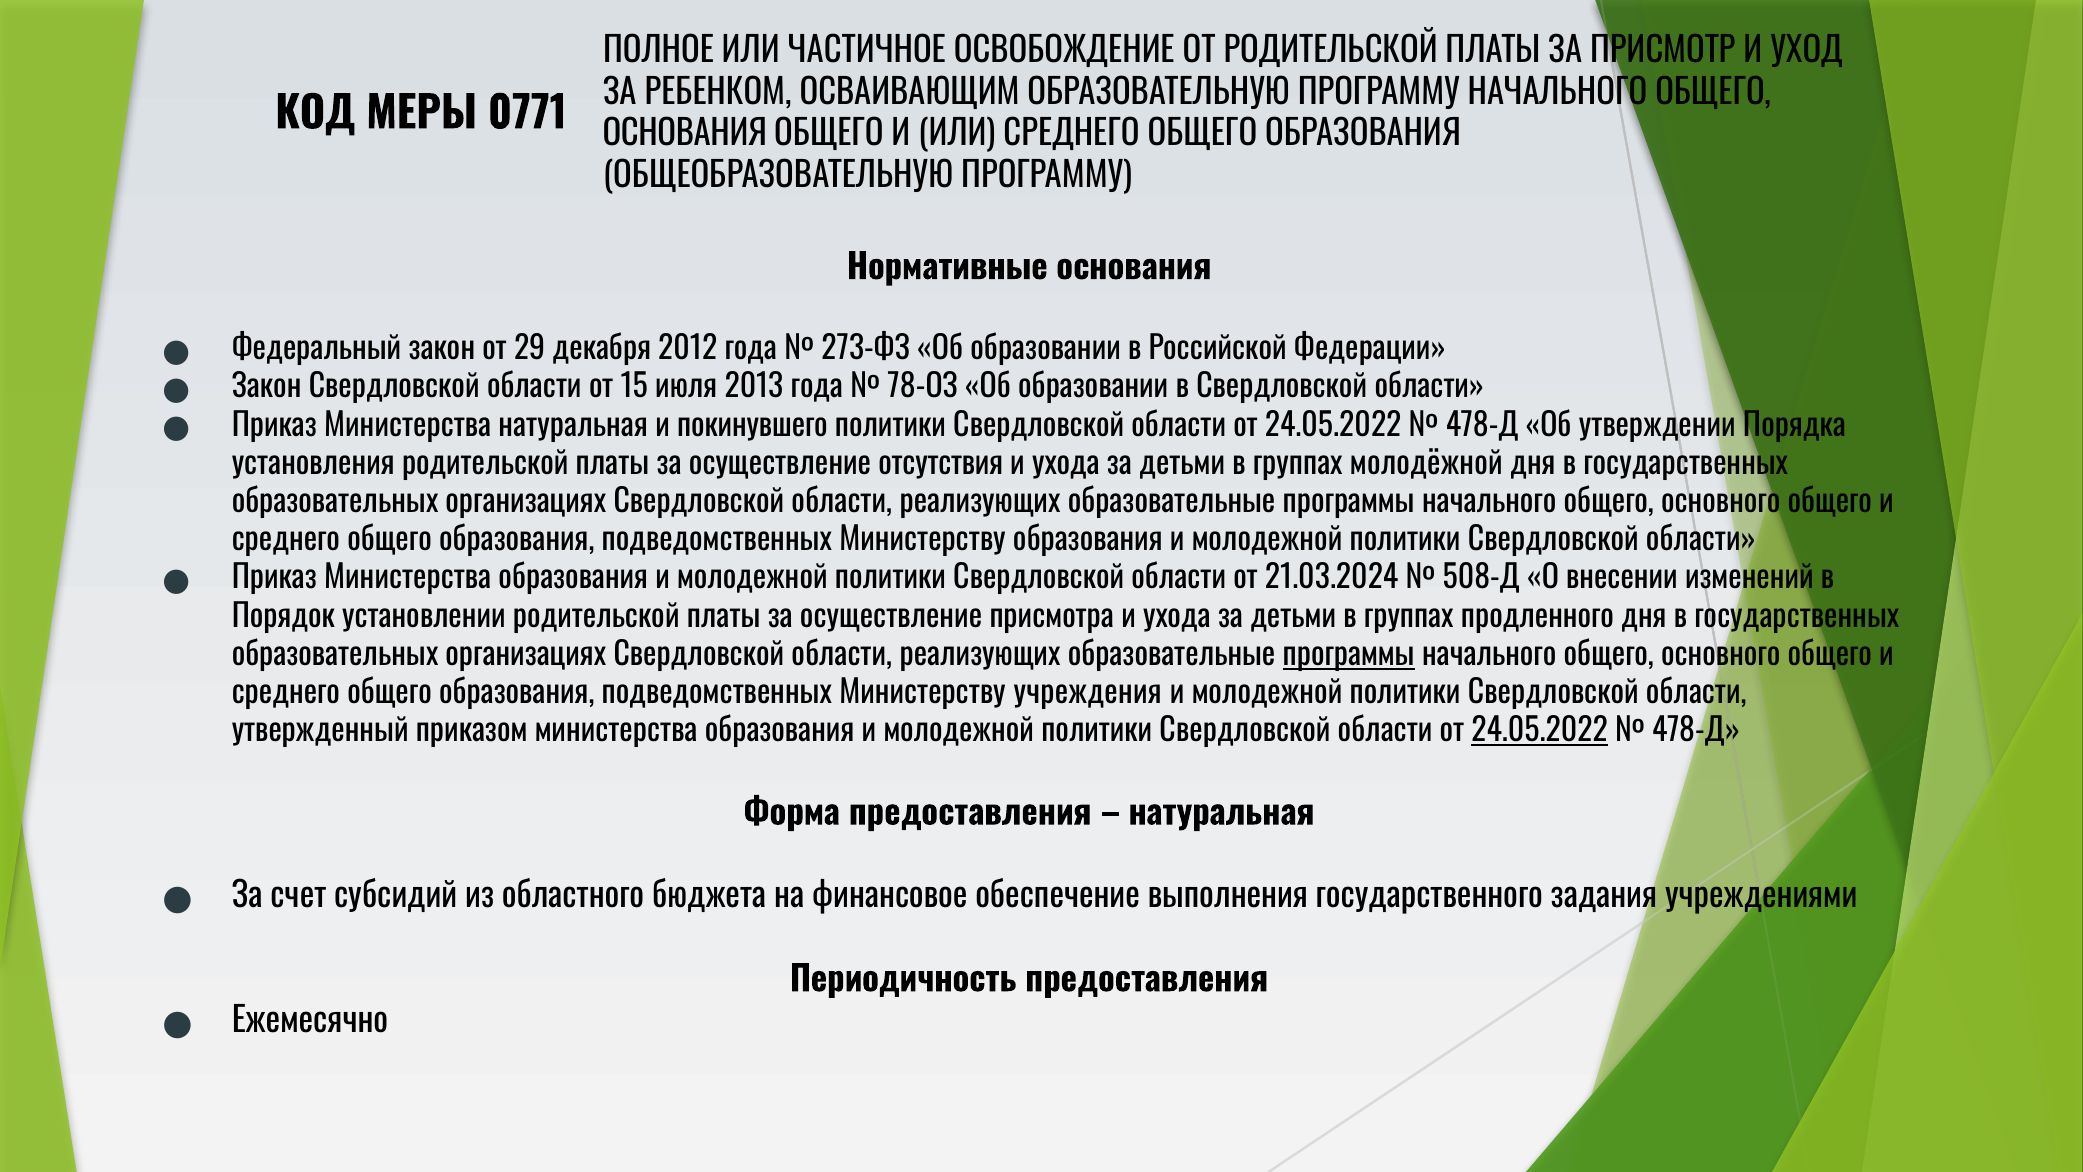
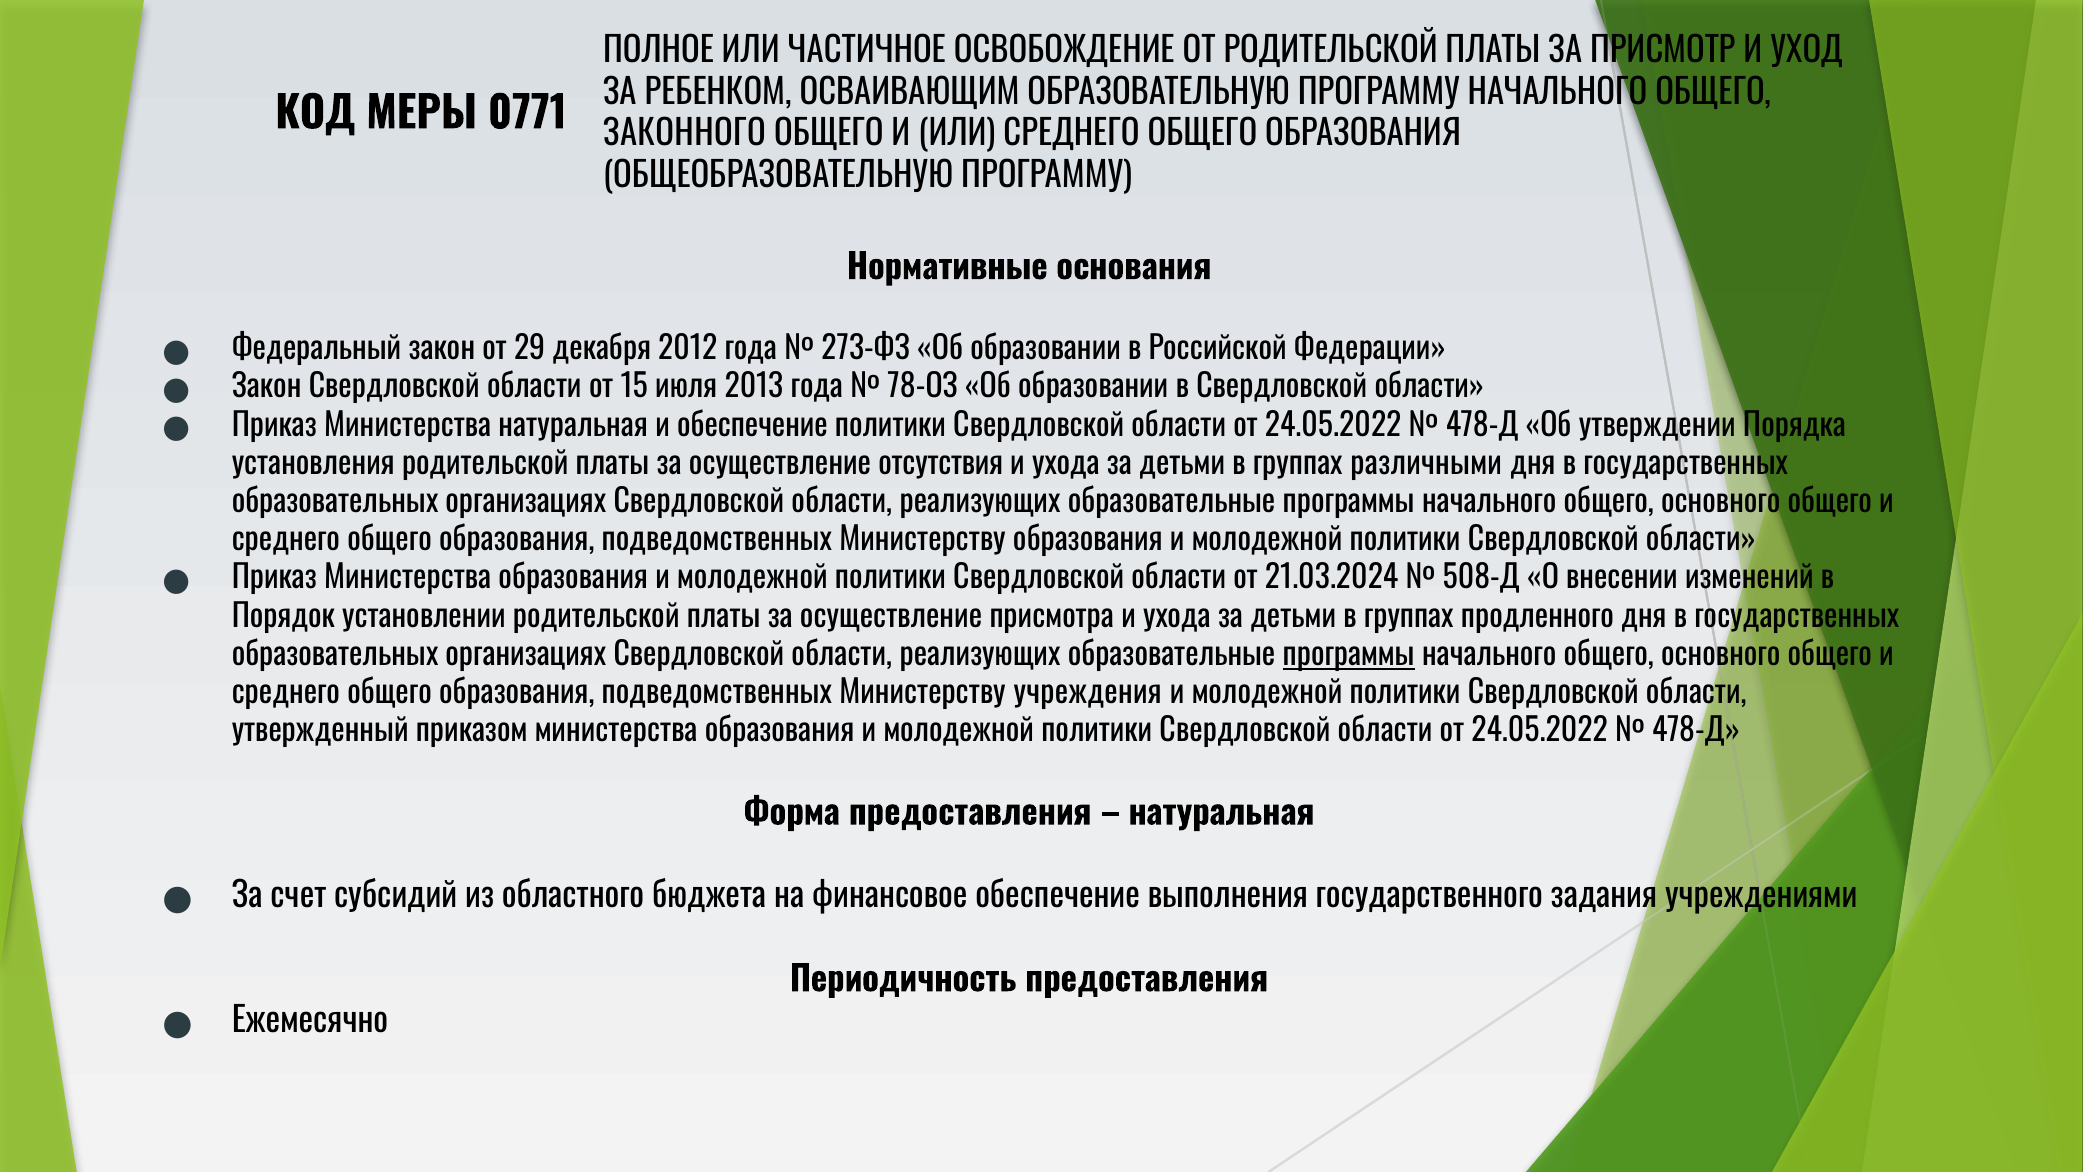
ОСНОВАНИЯ at (685, 134): ОСНОВАНИЯ -> ЗАКОННОГО
и покинувшего: покинувшего -> обеспечение
молодёжной: молодёжной -> различными
24.05.2022 at (1540, 731) underline: present -> none
